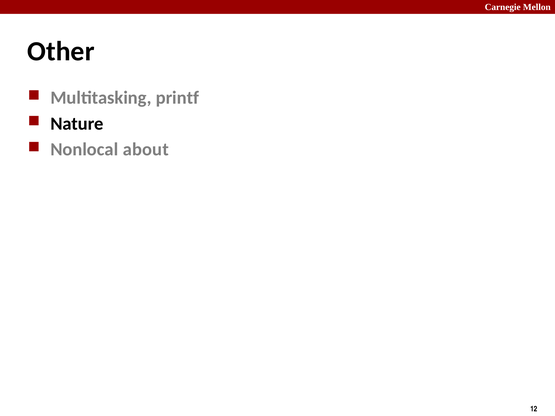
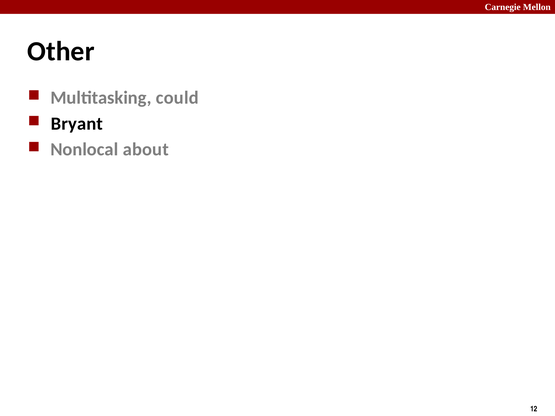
printf: printf -> could
Nature: Nature -> Bryant
